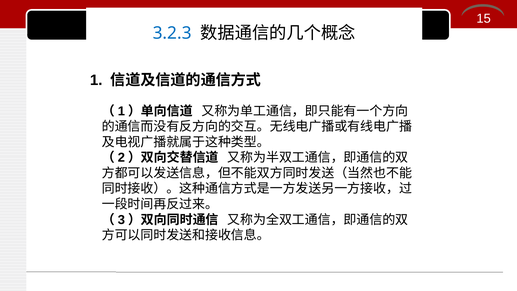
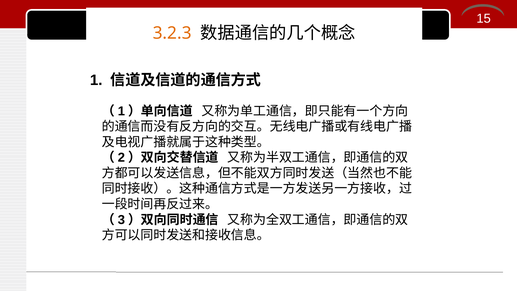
3.2.3 colour: blue -> orange
